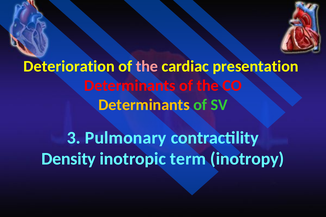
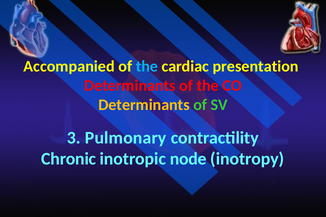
Deterioration: Deterioration -> Accompanied
the at (147, 66) colour: pink -> light blue
Density: Density -> Chronic
term: term -> node
